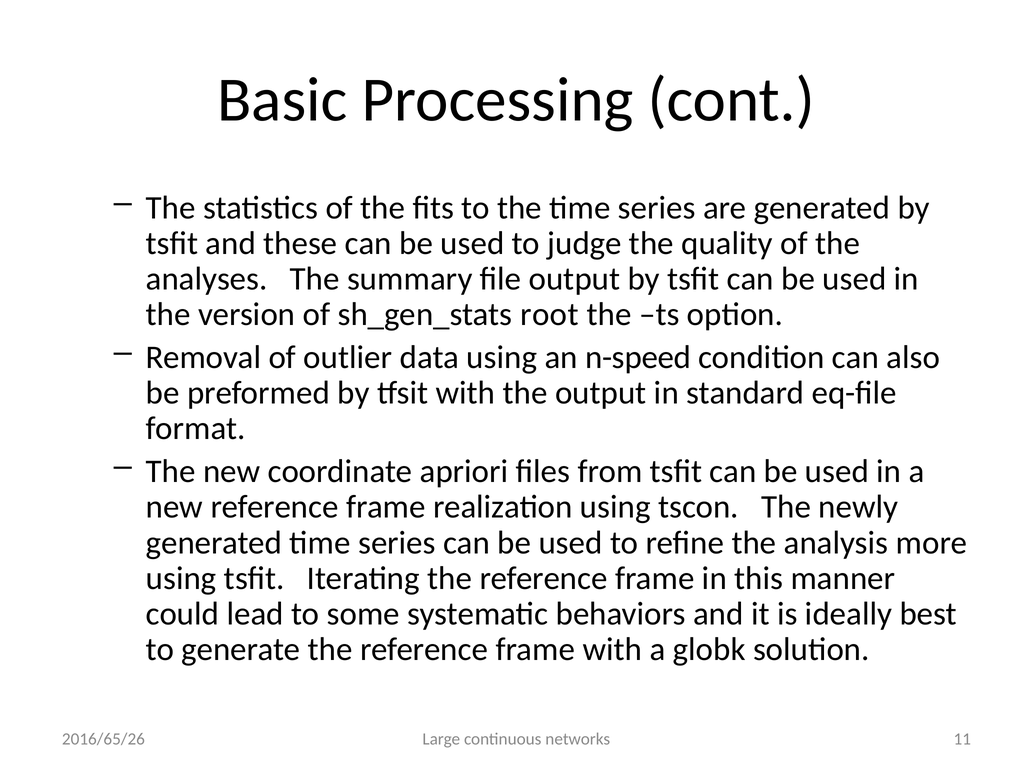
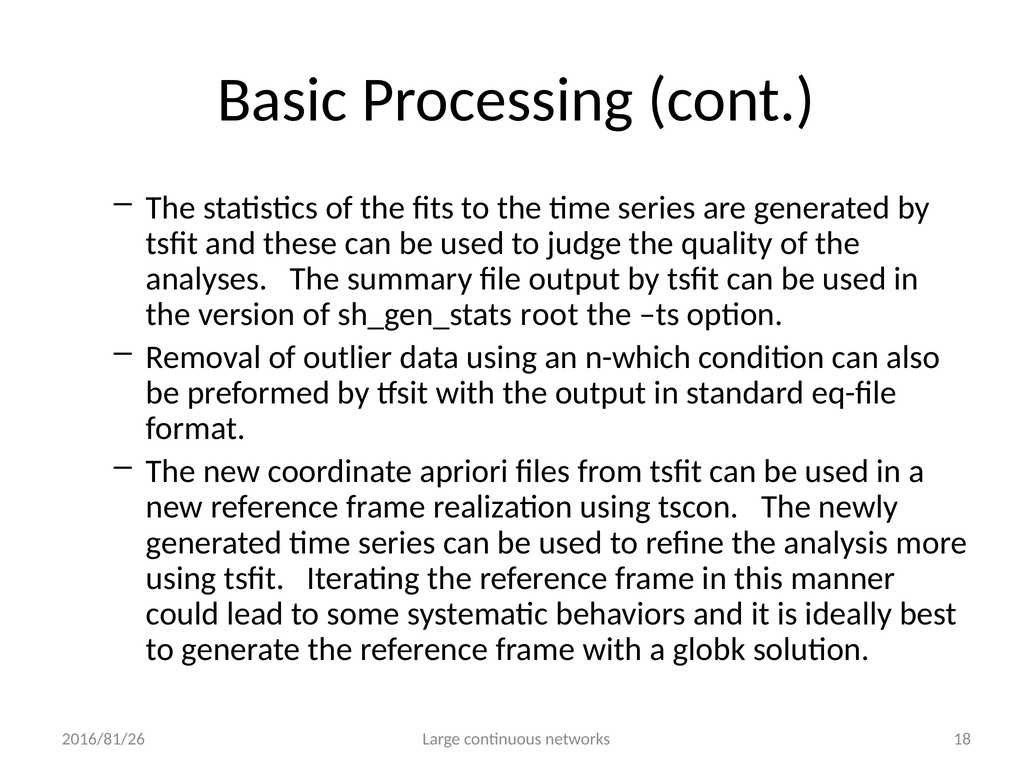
n-speed: n-speed -> n-which
11: 11 -> 18
2016/65/26: 2016/65/26 -> 2016/81/26
